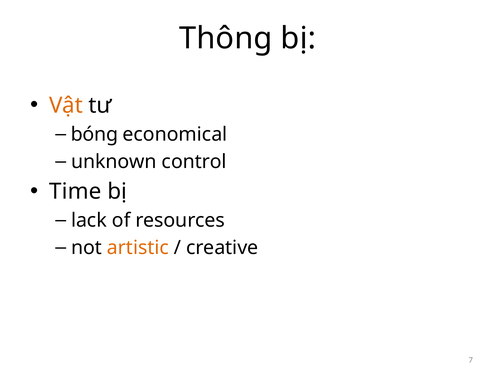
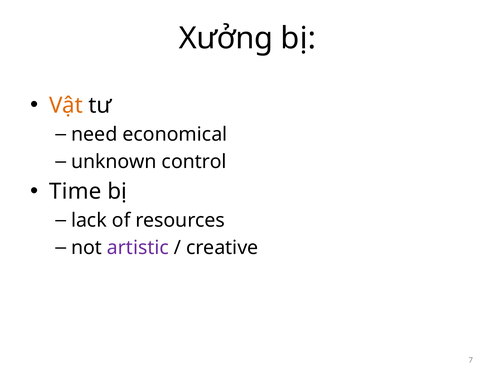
Thông: Thông -> Xưởng
bóng: bóng -> need
artistic colour: orange -> purple
